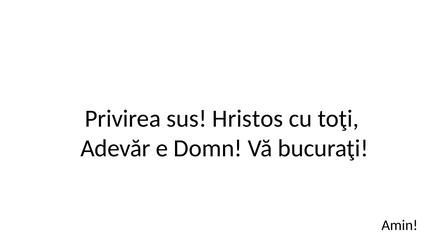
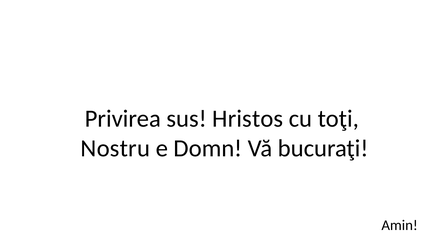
Adevăr: Adevăr -> Nostru
